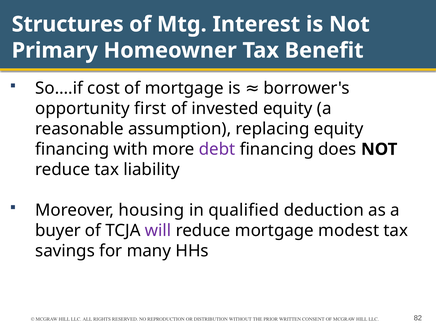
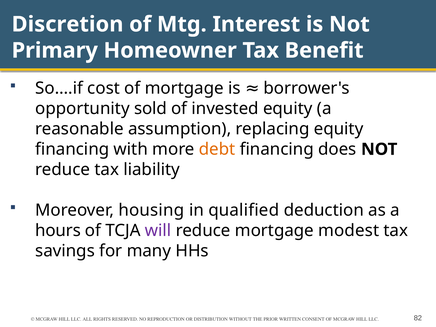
Structures: Structures -> Discretion
first: first -> sold
debt colour: purple -> orange
buyer: buyer -> hours
